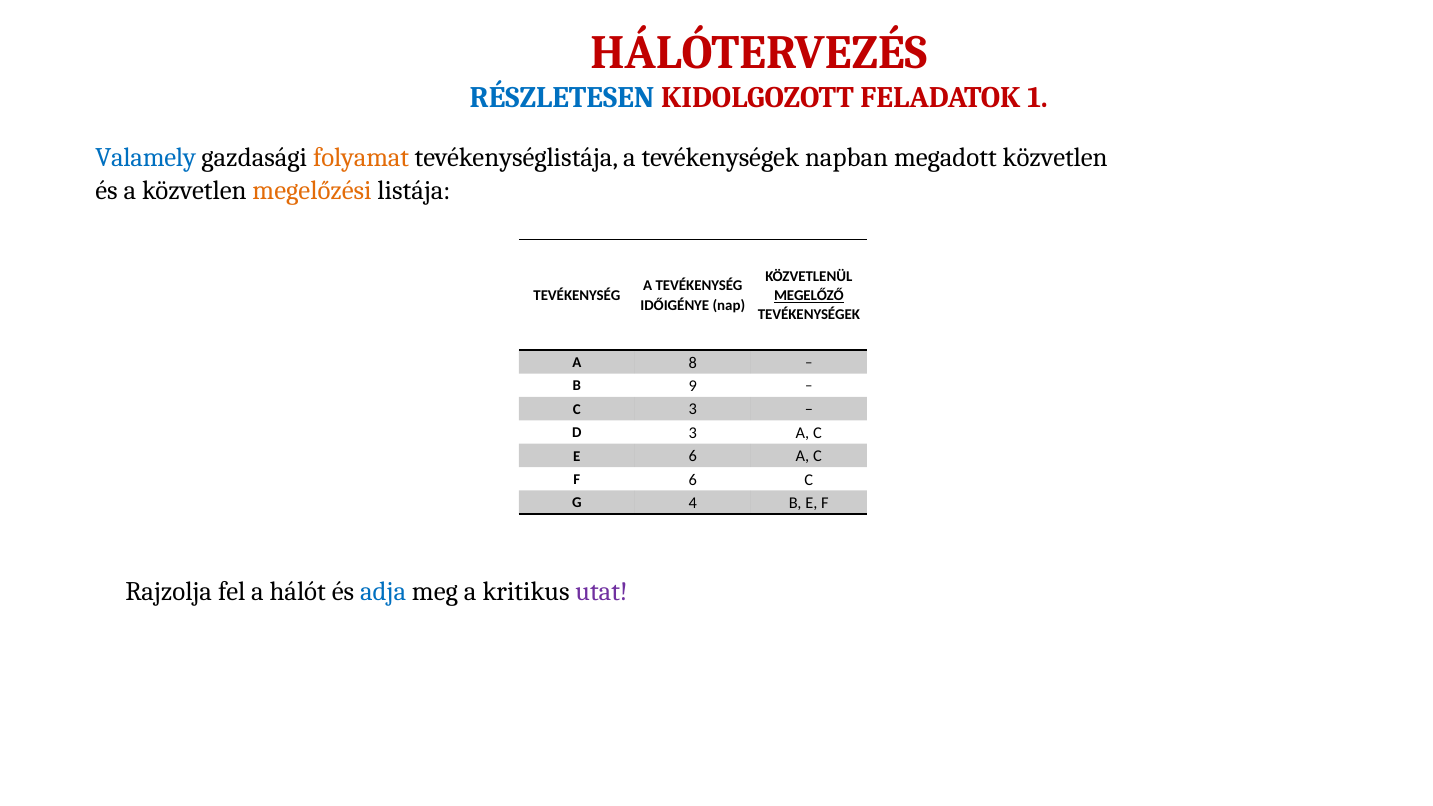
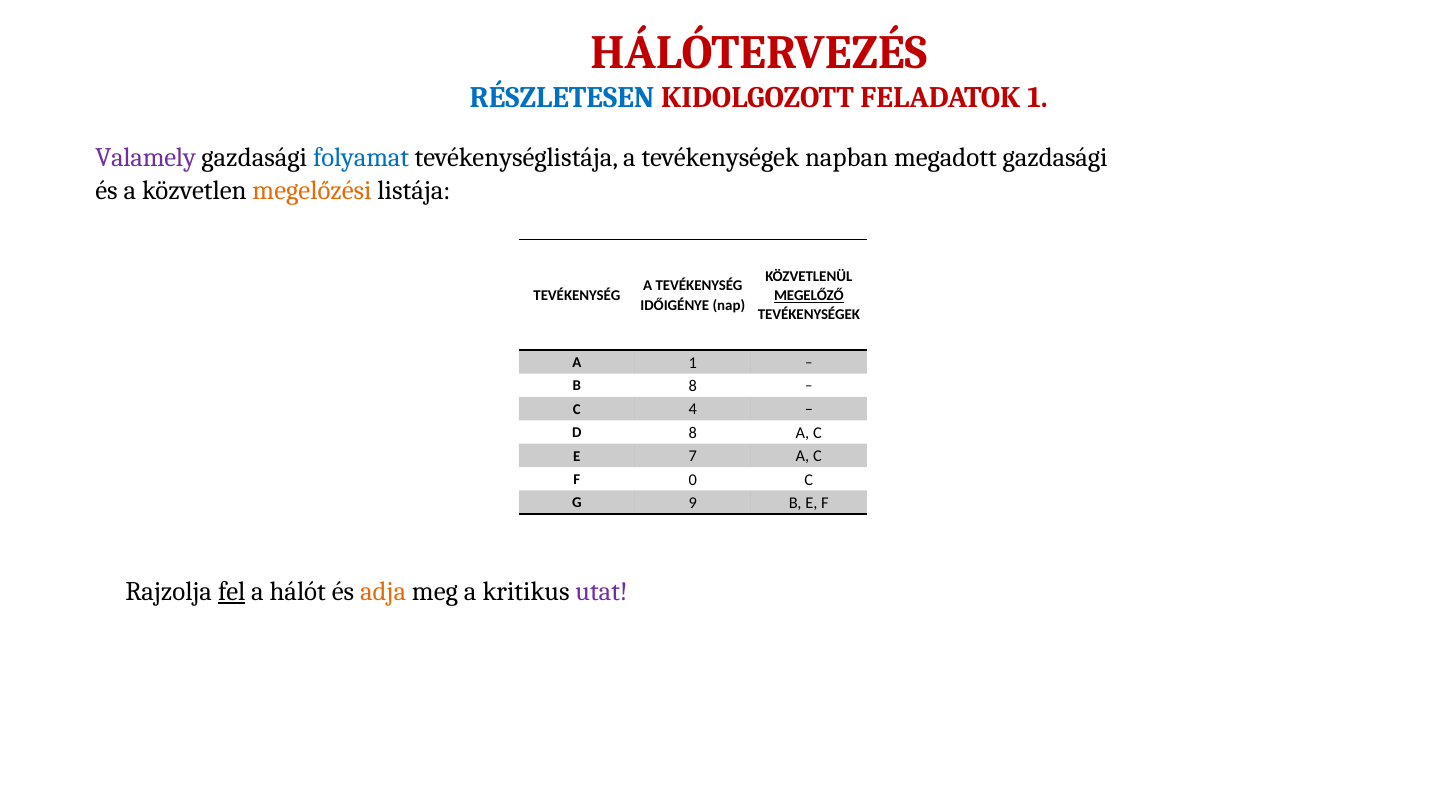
Valamely colour: blue -> purple
folyamat colour: orange -> blue
megadott közvetlen: közvetlen -> gazdasági
A 8: 8 -> 1
B 9: 9 -> 8
C 3: 3 -> 4
D 3: 3 -> 8
E 6: 6 -> 7
F 6: 6 -> 0
4: 4 -> 9
fel underline: none -> present
adja colour: blue -> orange
